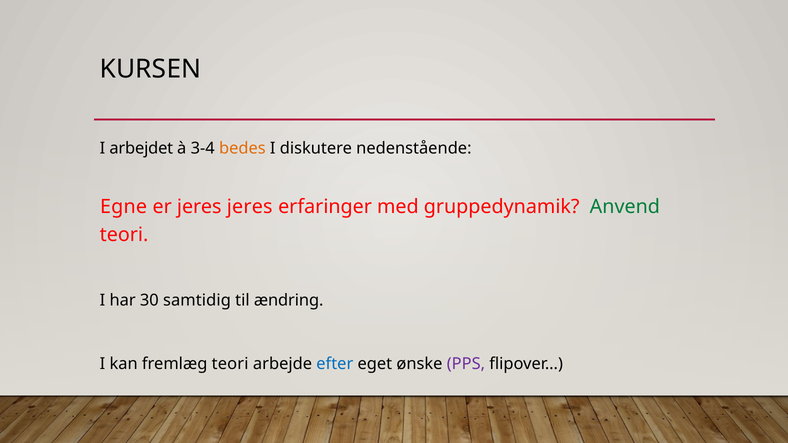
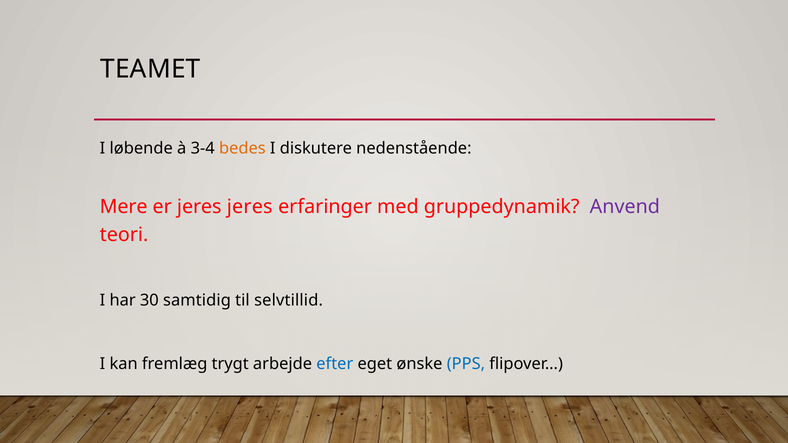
KURSEN: KURSEN -> TEAMET
arbejdet: arbejdet -> løbende
Egne: Egne -> Mere
Anvend colour: green -> purple
ændring: ændring -> selvtillid
fremlæg teori: teori -> trygt
PPS colour: purple -> blue
